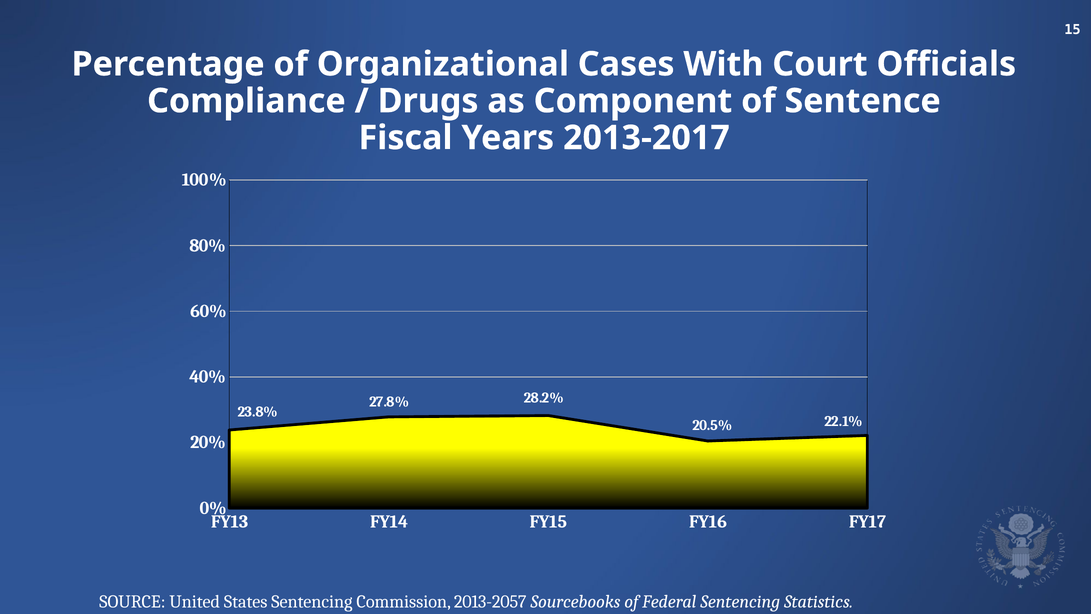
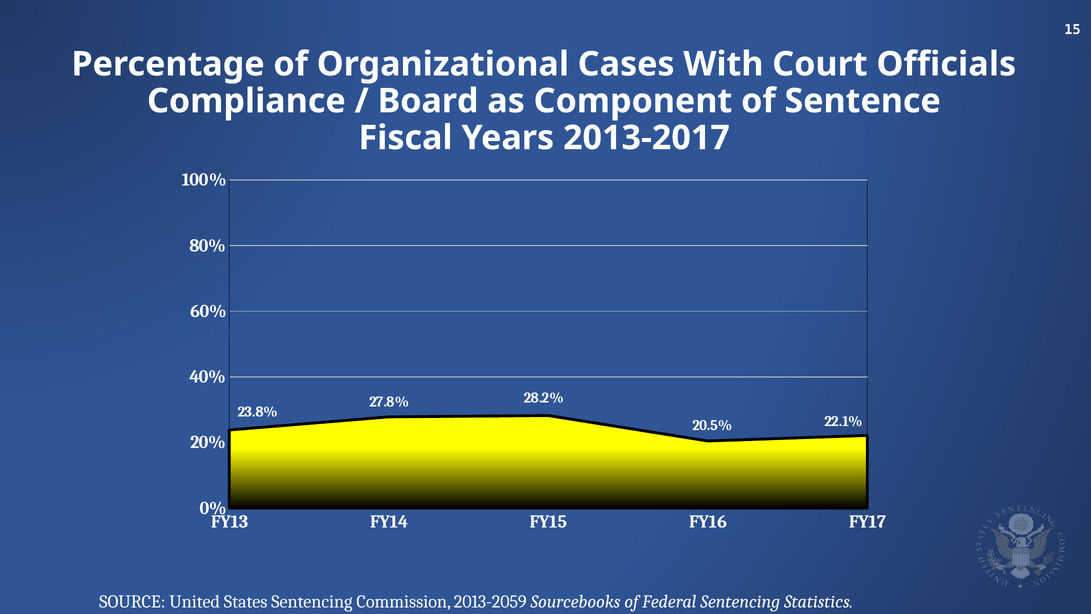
Drugs: Drugs -> Board
2013-2057: 2013-2057 -> 2013-2059
